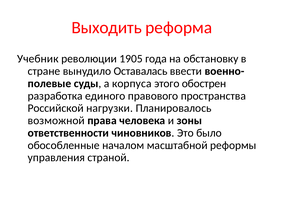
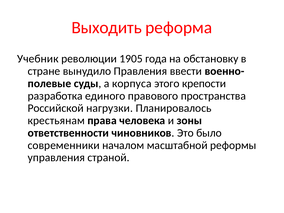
Оставалась: Оставалась -> Правления
обострен: обострен -> крепости
возможной: возможной -> крестьянам
обособленные: обособленные -> современники
